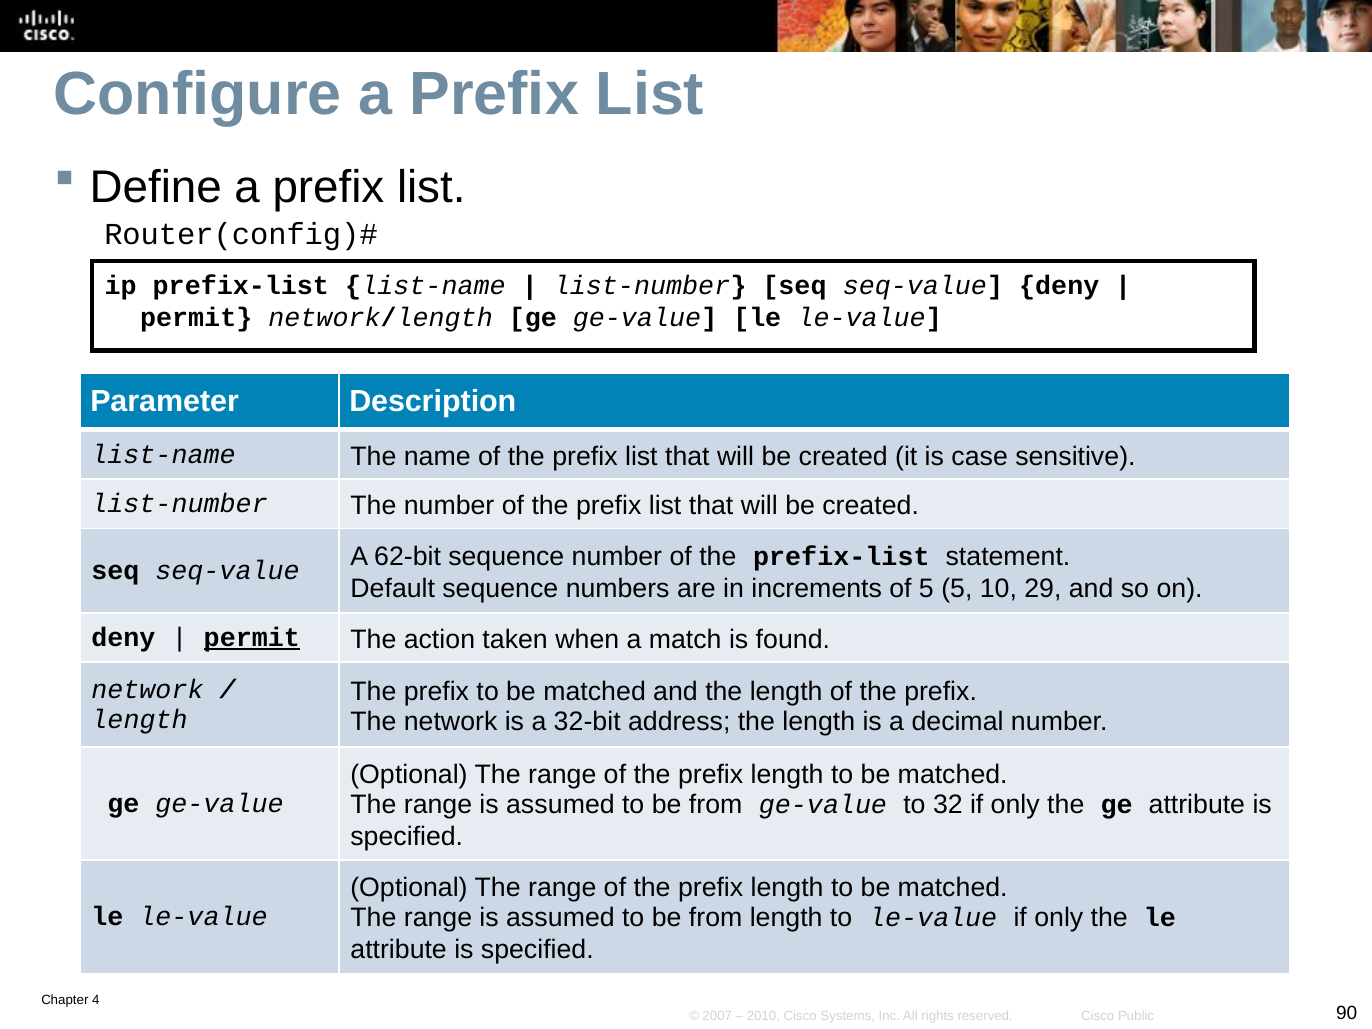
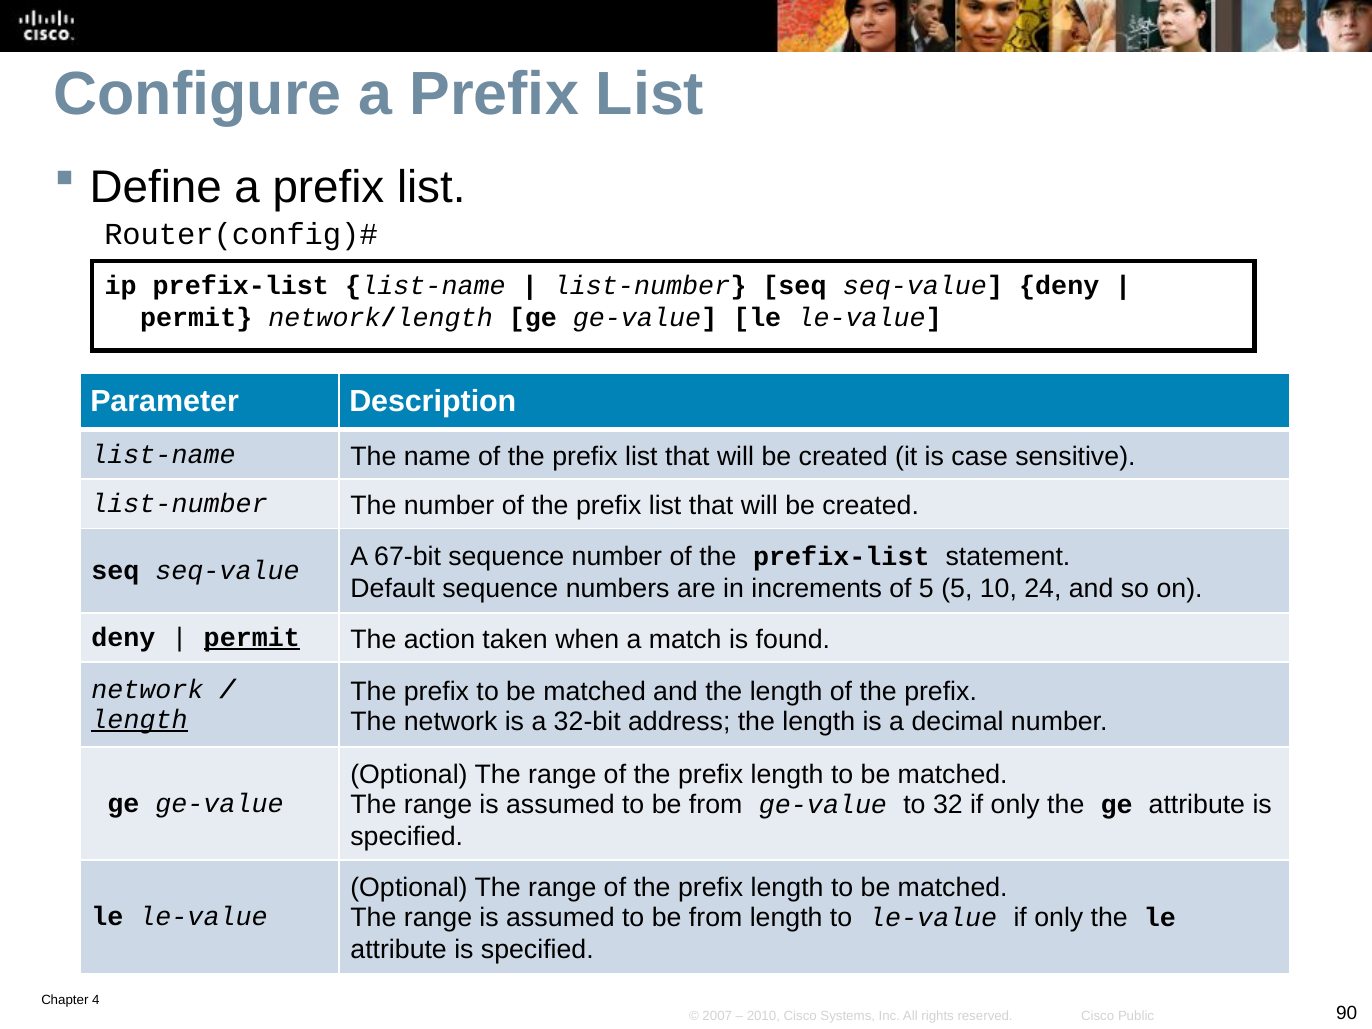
62-bit: 62-bit -> 67-bit
29: 29 -> 24
length at (140, 720) underline: none -> present
